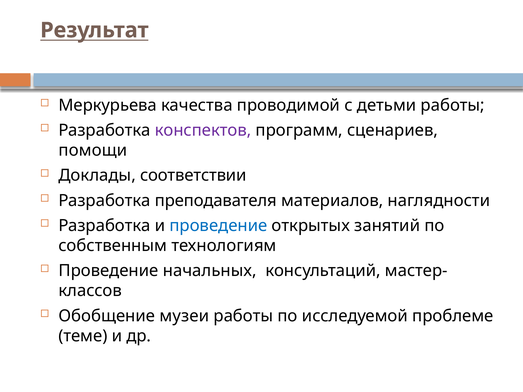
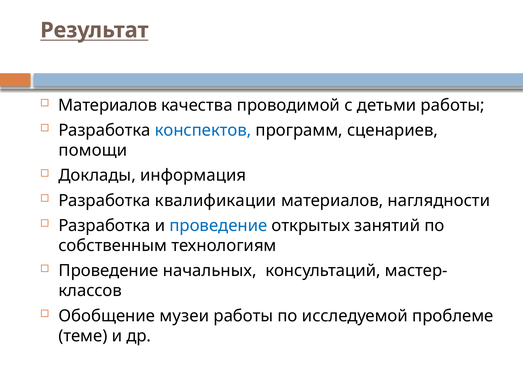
Меркурьева at (108, 105): Меркурьева -> Материалов
конспектов colour: purple -> blue
соответствии: соответствии -> информация
преподавателя: преподавателя -> квалификации
